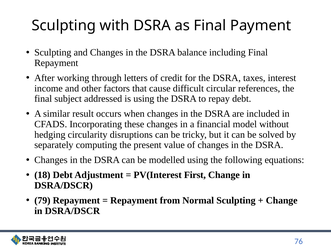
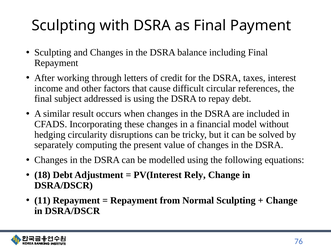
First: First -> Rely
79: 79 -> 11
